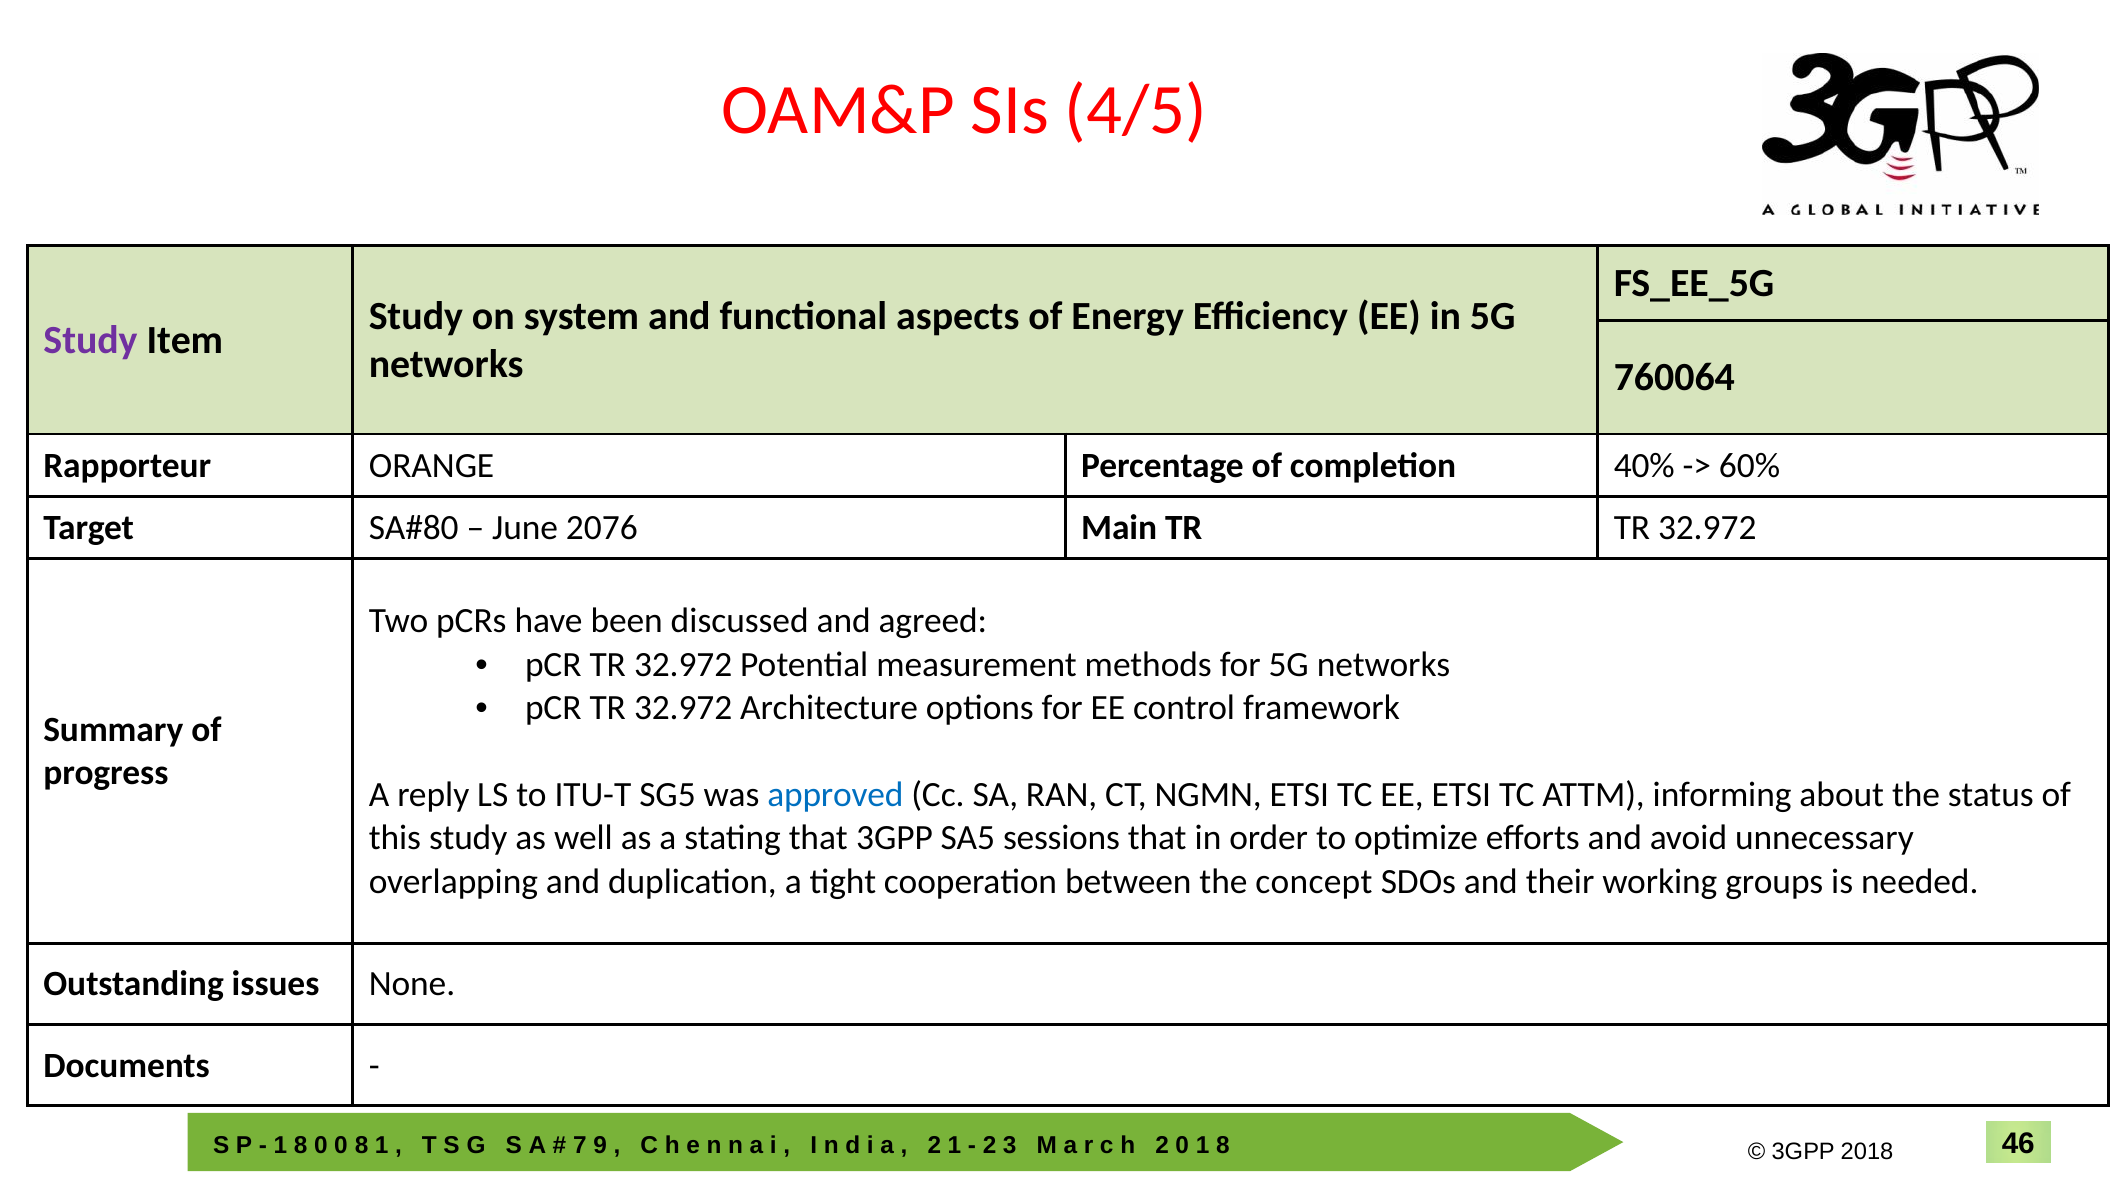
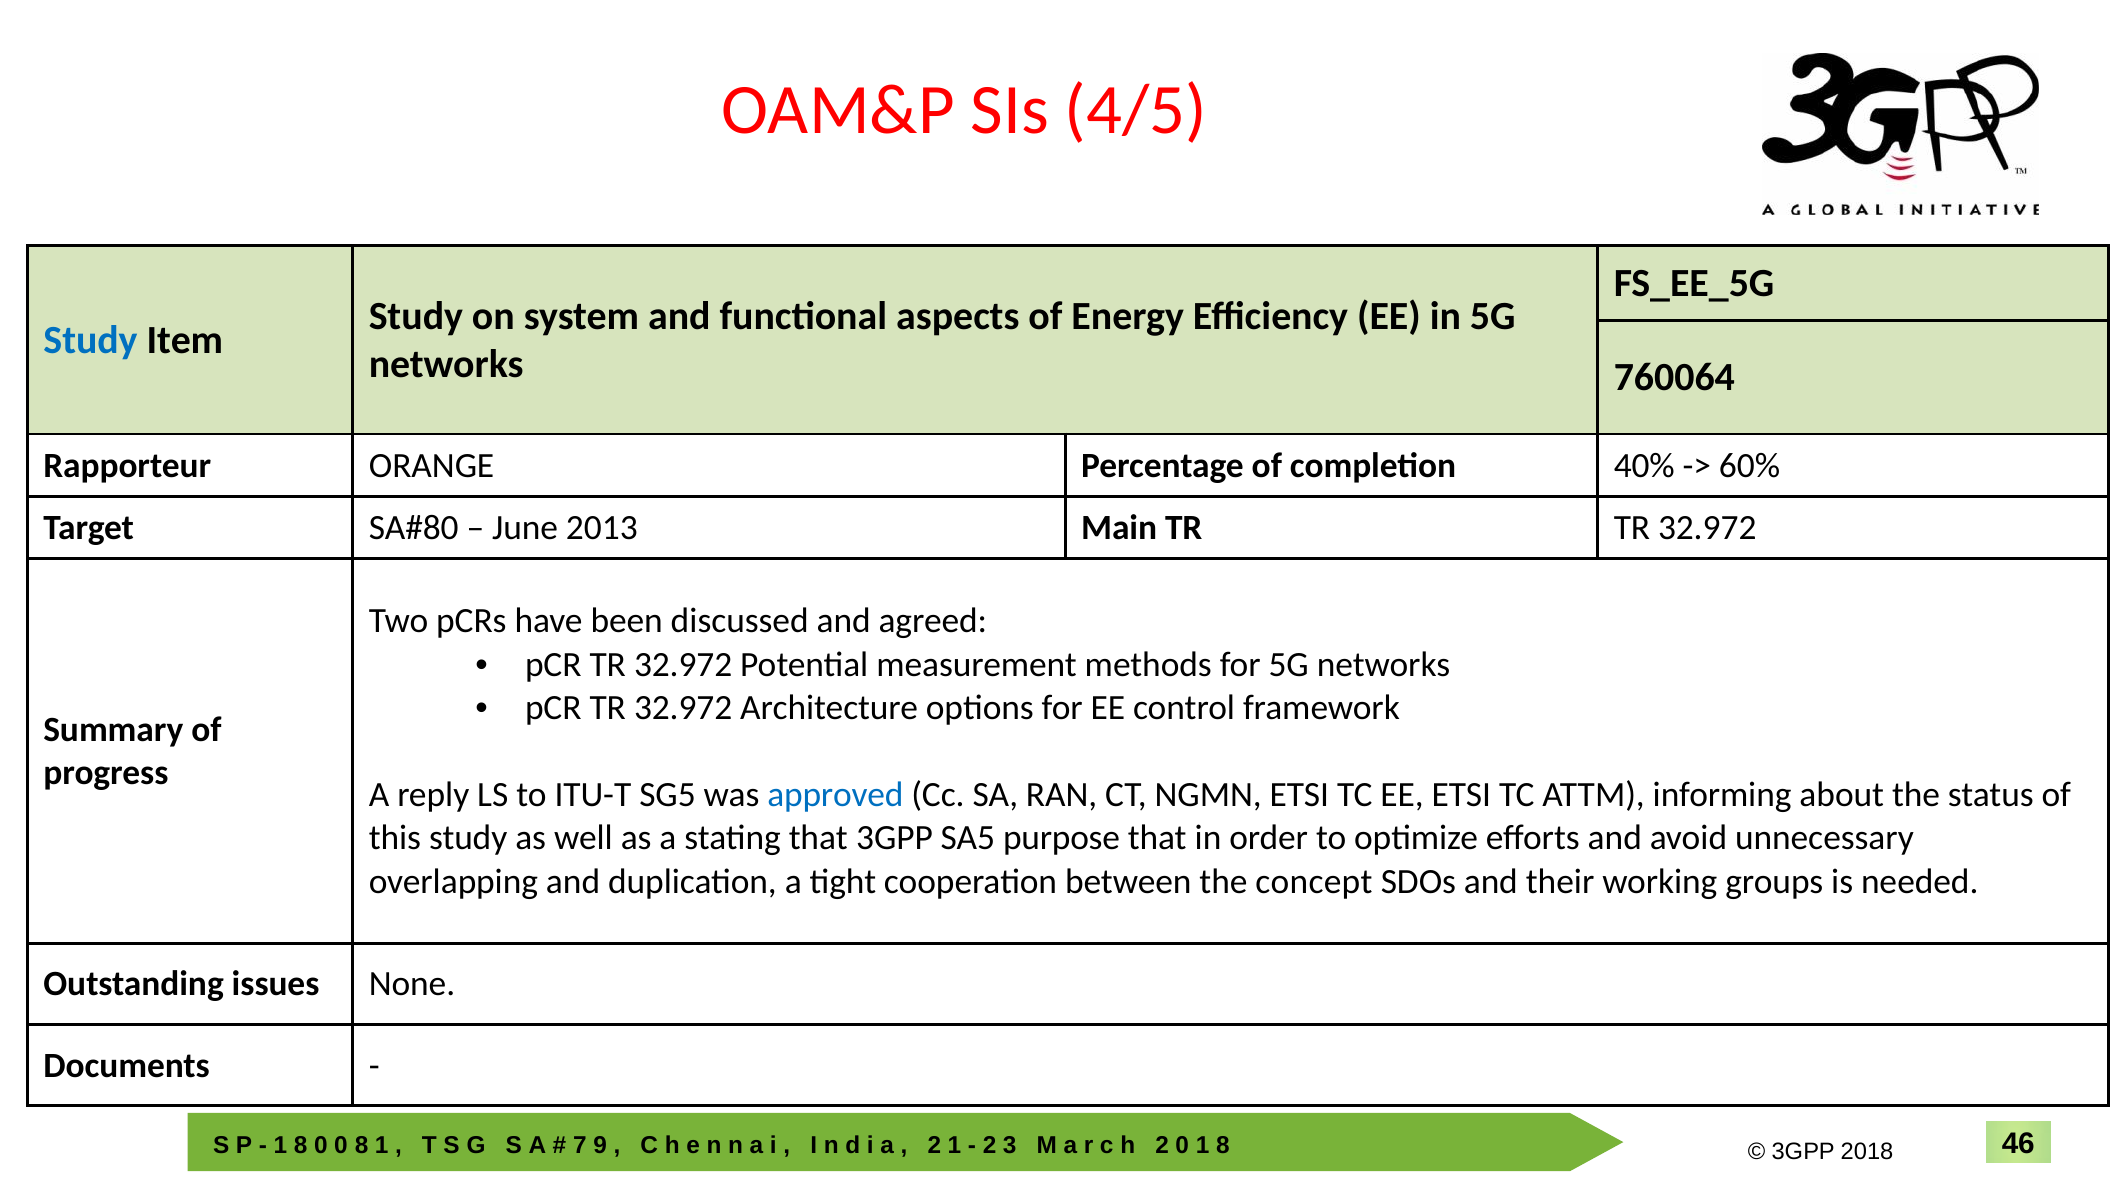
Study at (91, 340) colour: purple -> blue
2076: 2076 -> 2013
sessions: sessions -> purpose
